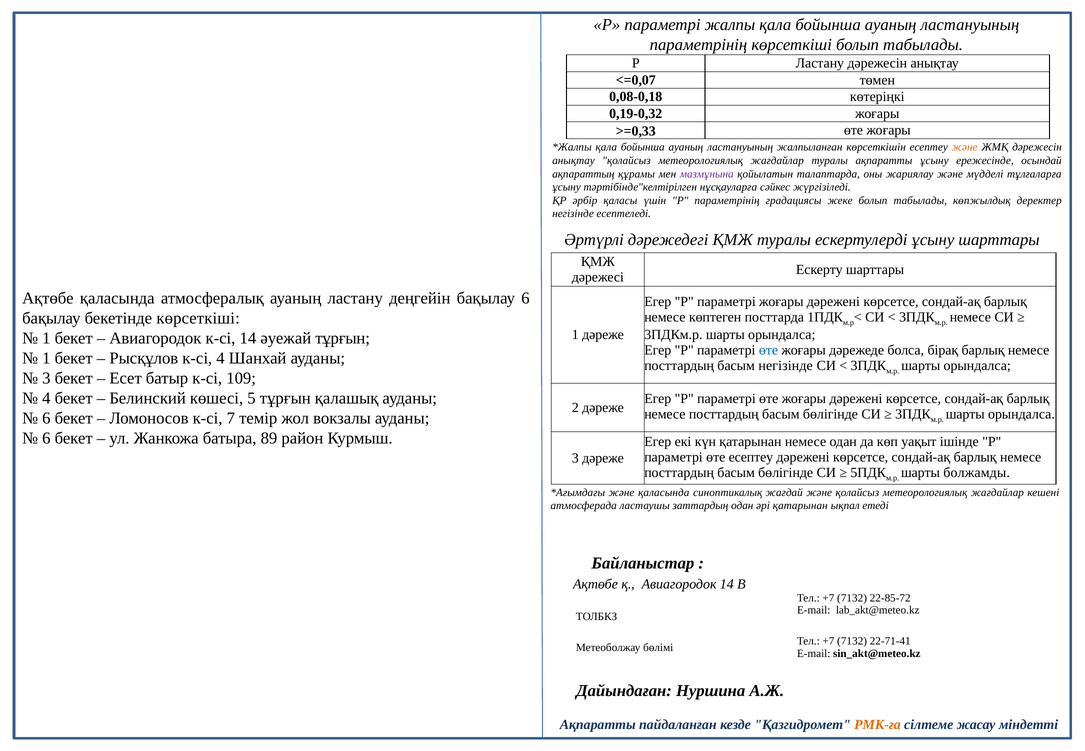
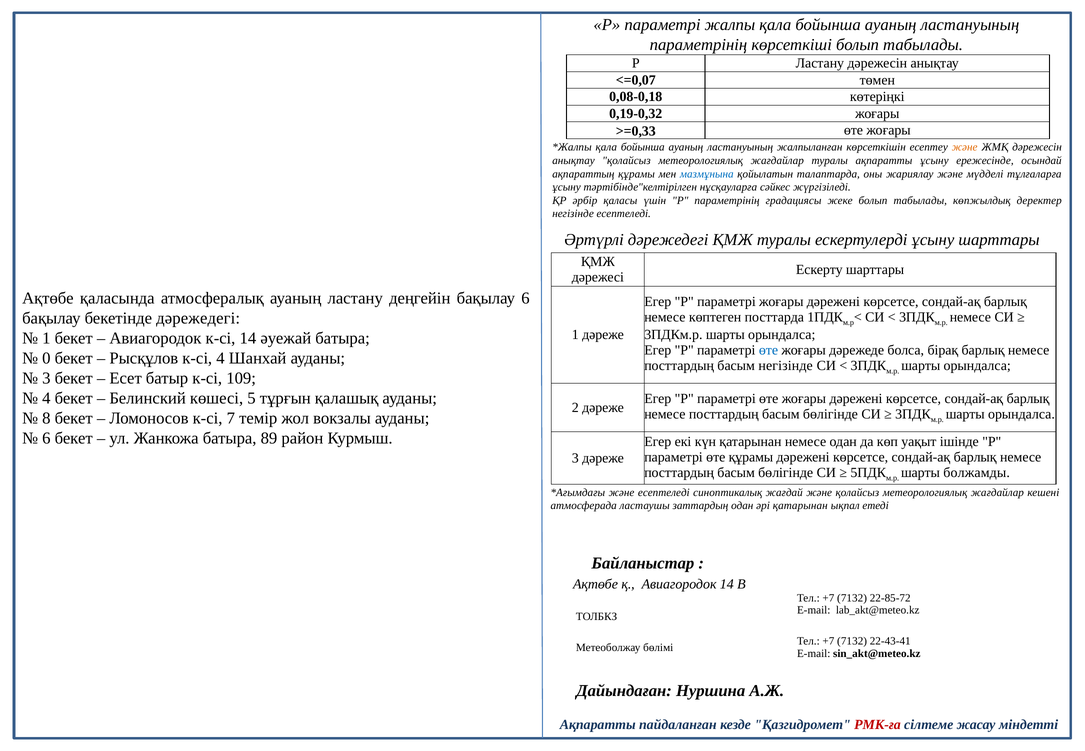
мазмұнына colour: purple -> blue
бекетінде көрсеткіші: көрсеткіші -> дәрежедегі
әуежай тұрғын: тұрғын -> батыра
1 at (46, 358): 1 -> 0
6 at (46, 418): 6 -> 8
өте есептеу: есептеу -> құрамы
және қаласында: қаласында -> есептеледі
22-71-41: 22-71-41 -> 22-43-41
РМК-ға colour: orange -> red
